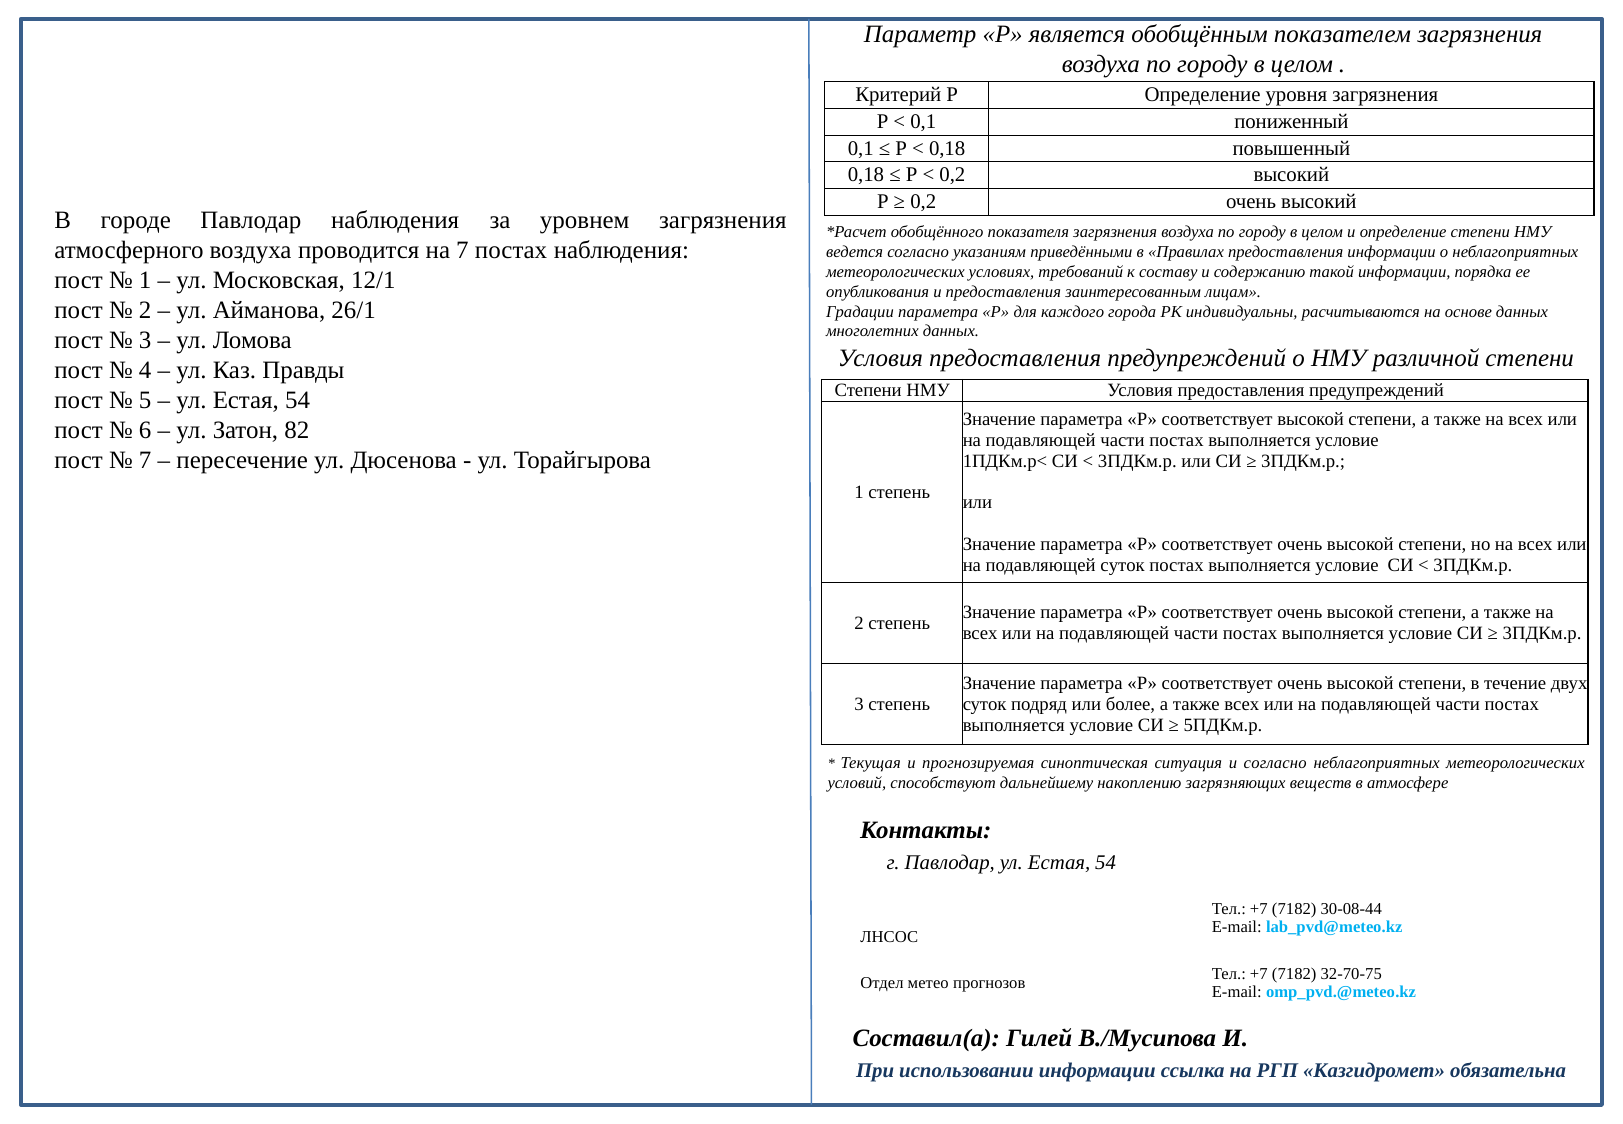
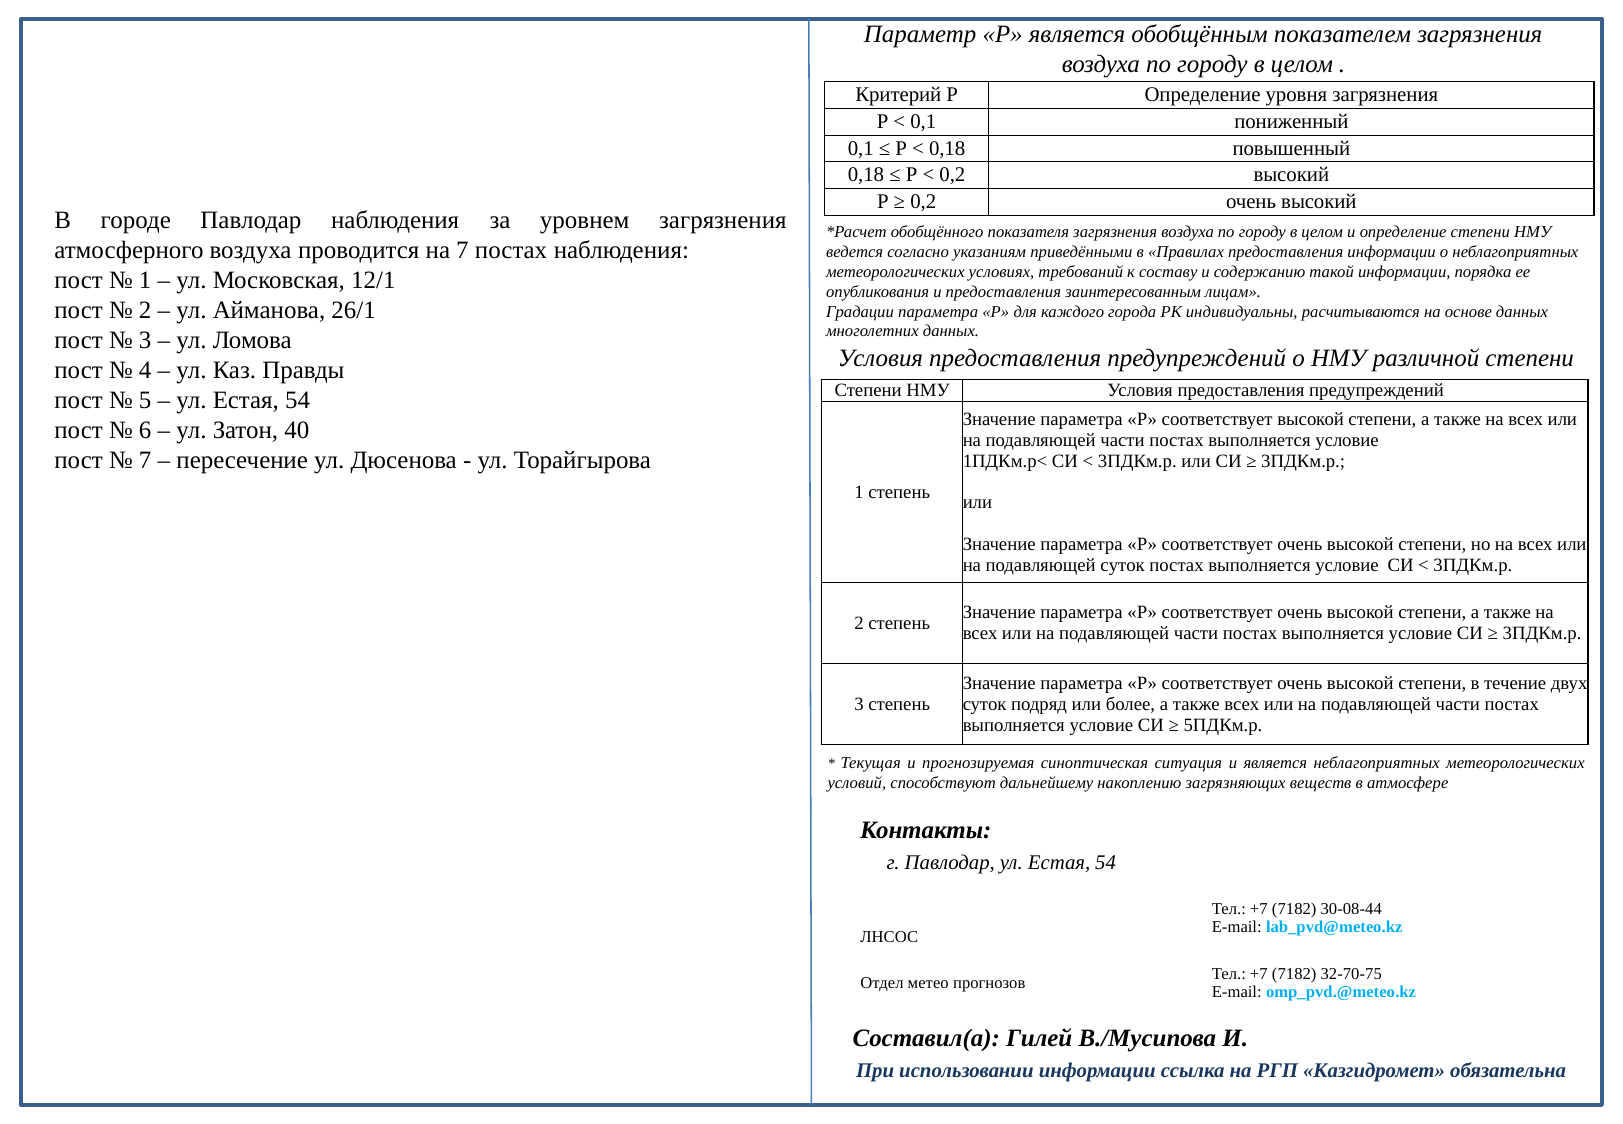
82: 82 -> 40
и согласно: согласно -> является
